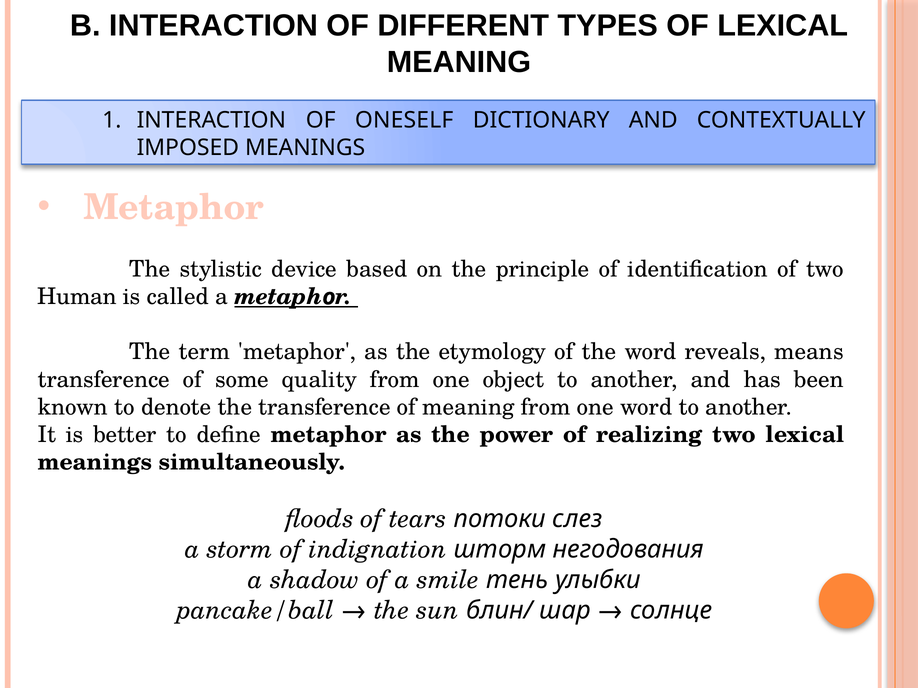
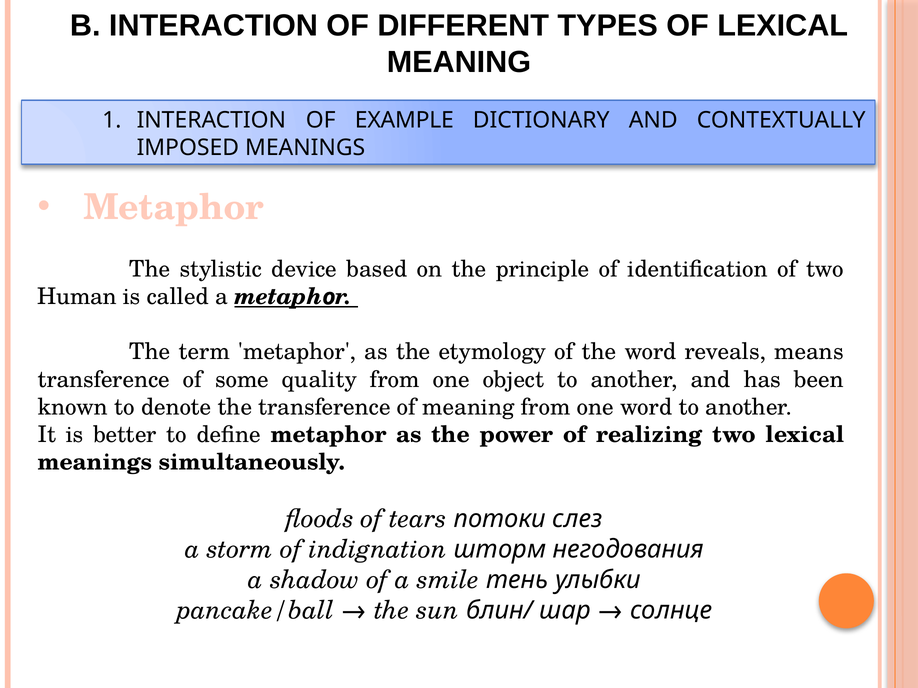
ONESELF: ONESELF -> EXAMPLE
